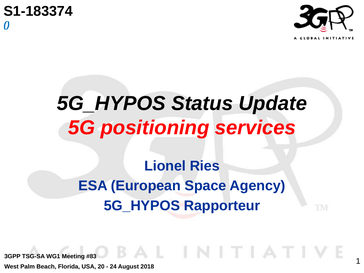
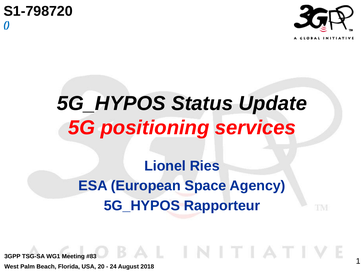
S1-183374: S1-183374 -> S1-798720
